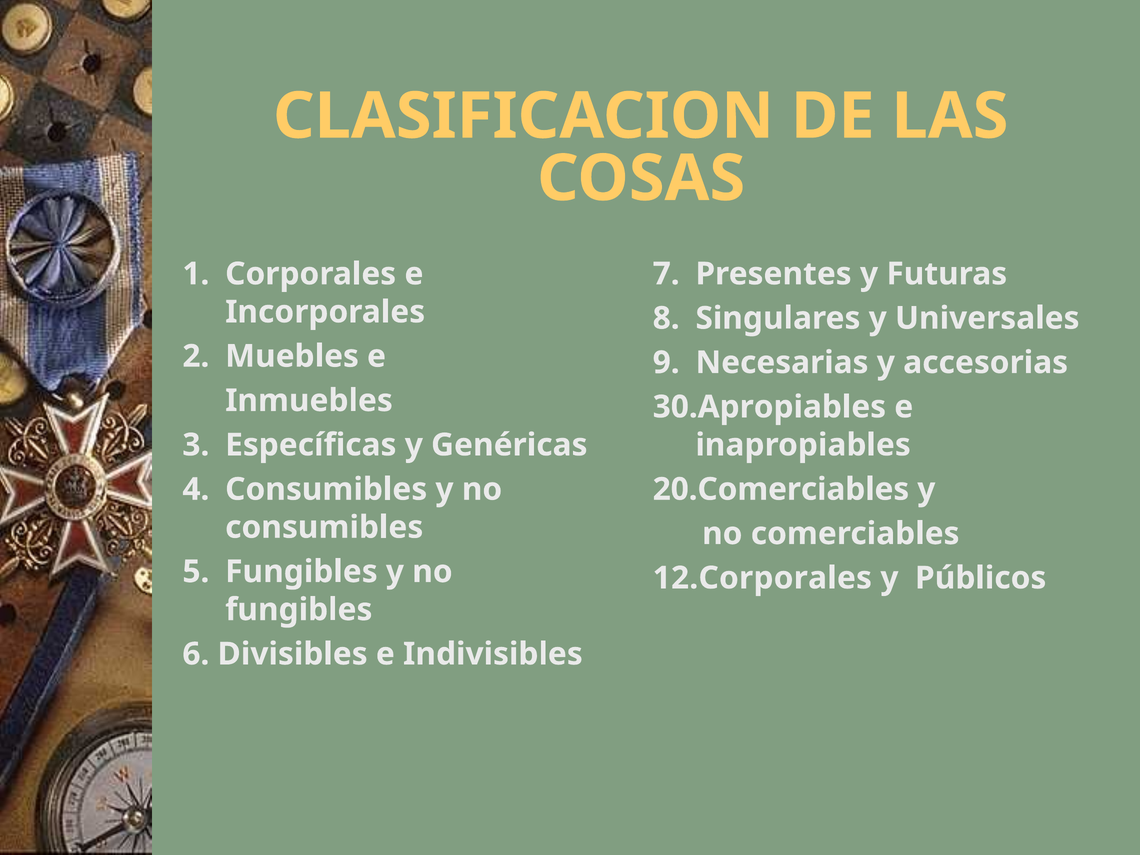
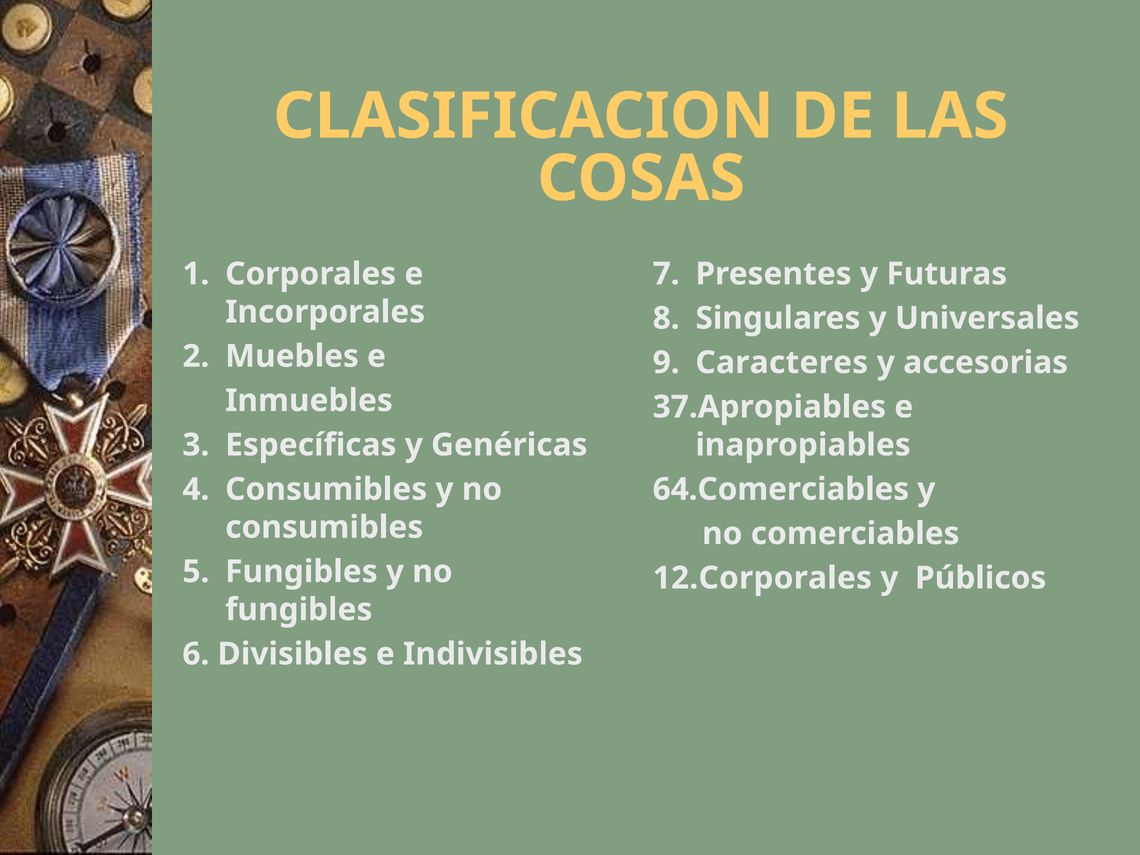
Necesarias: Necesarias -> Caracteres
30.Apropiables: 30.Apropiables -> 37.Apropiables
20.Comerciables: 20.Comerciables -> 64.Comerciables
